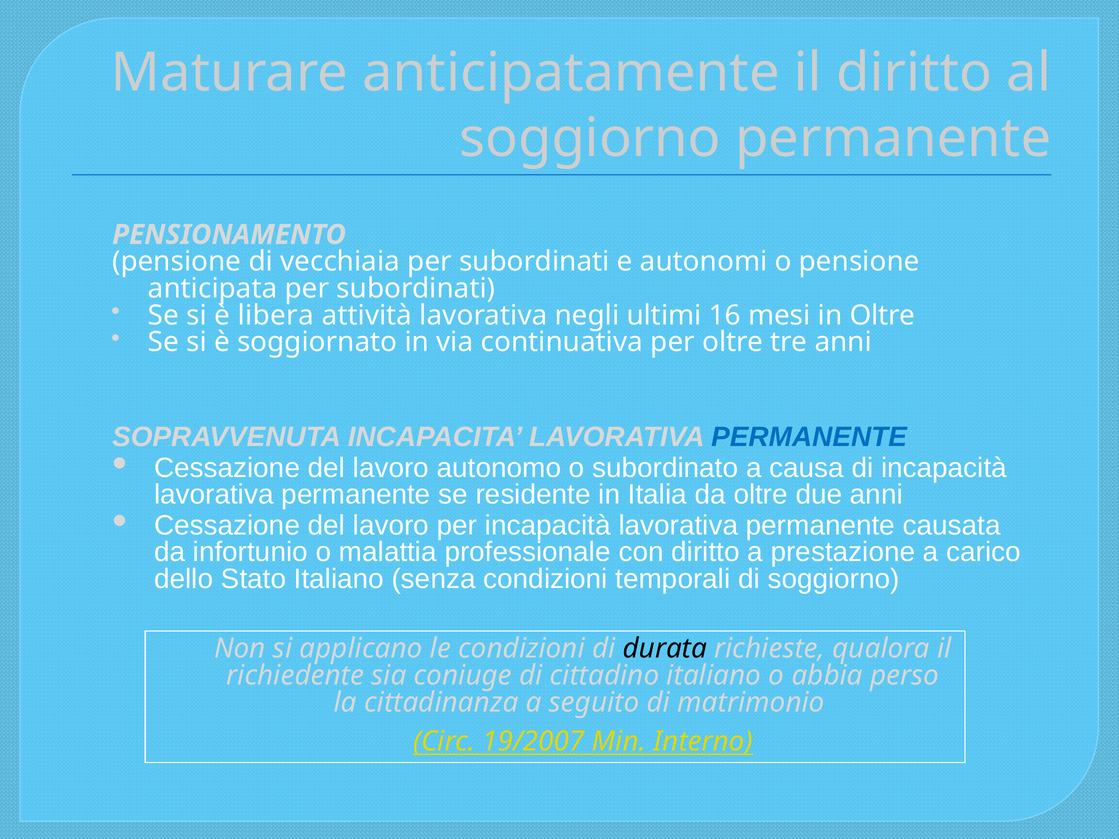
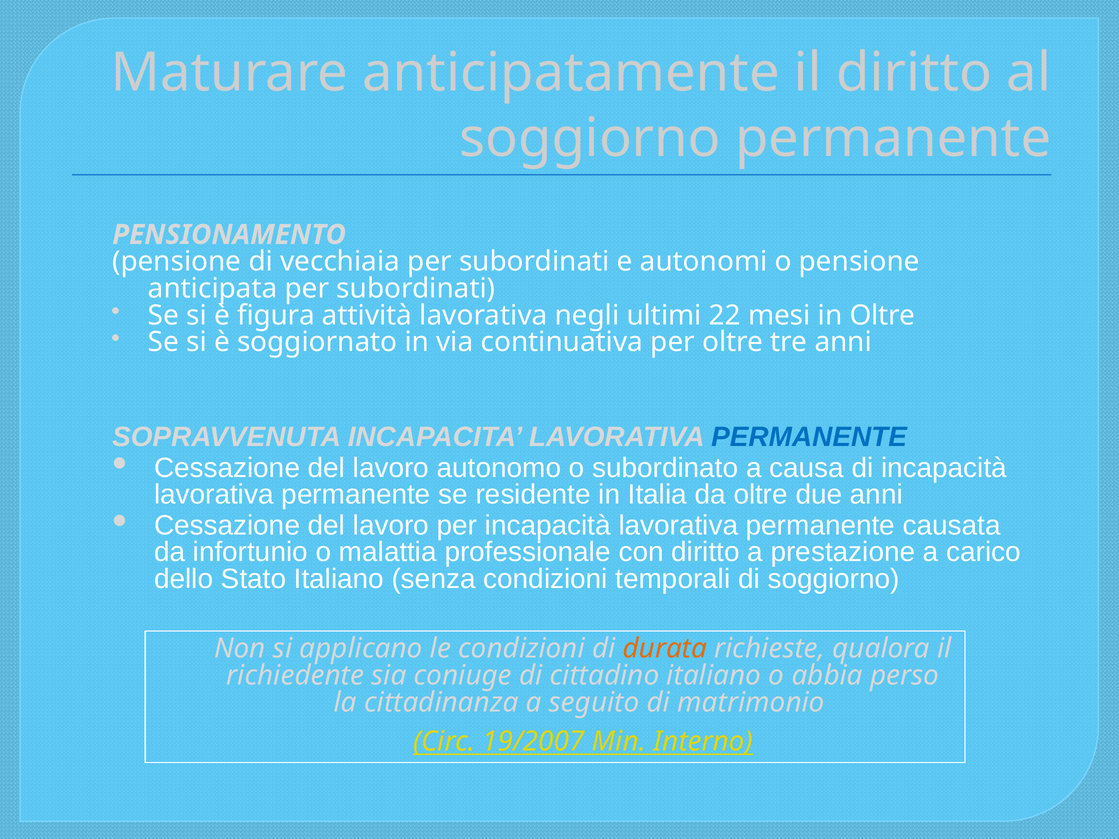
libera: libera -> figura
16: 16 -> 22
durata colour: black -> orange
